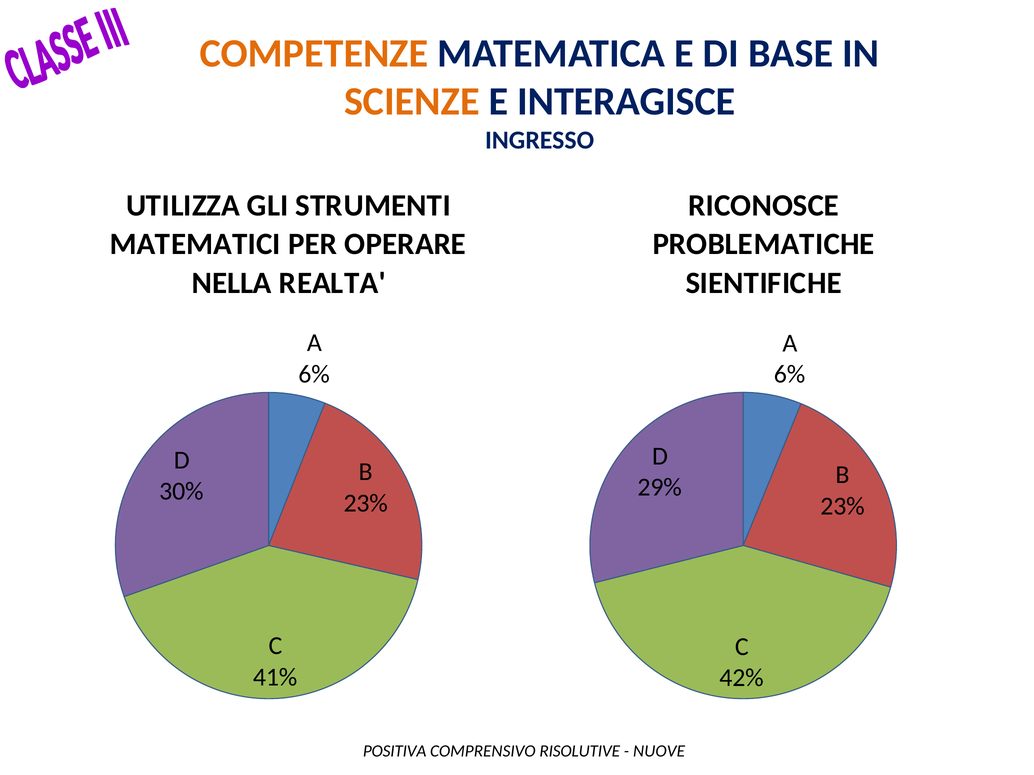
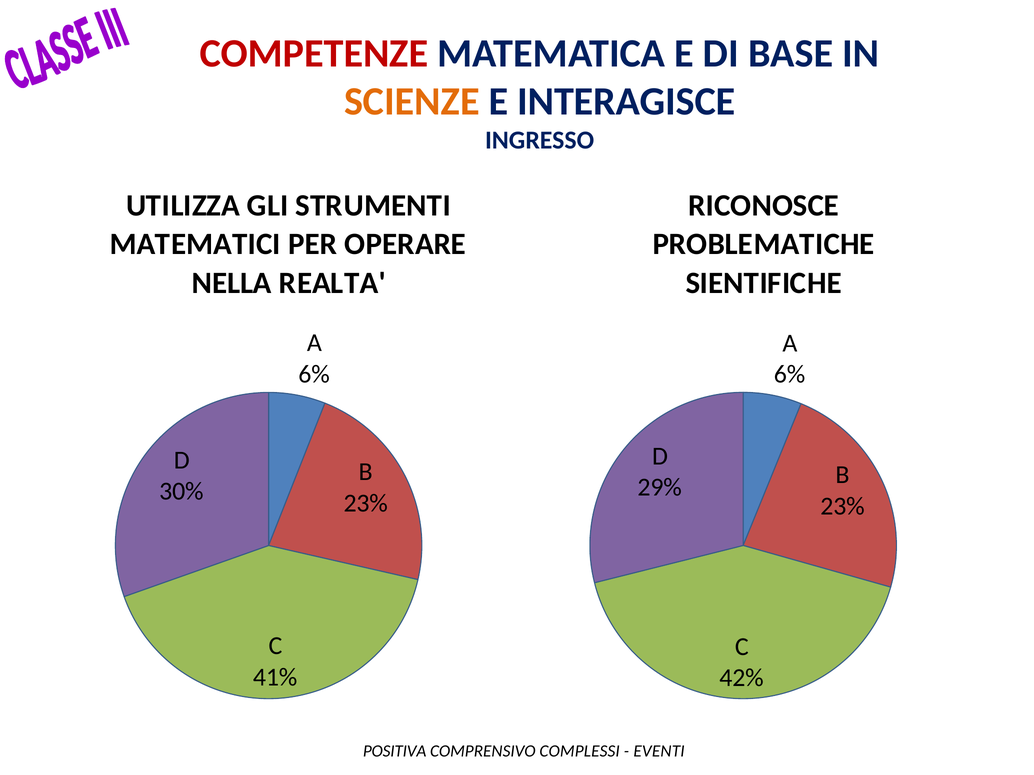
COMPETENZE colour: orange -> red
RISOLUTIVE: RISOLUTIVE -> COMPLESSI
NUOVE: NUOVE -> EVENTI
